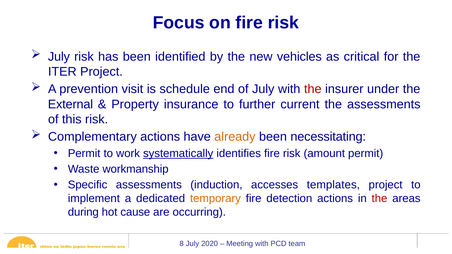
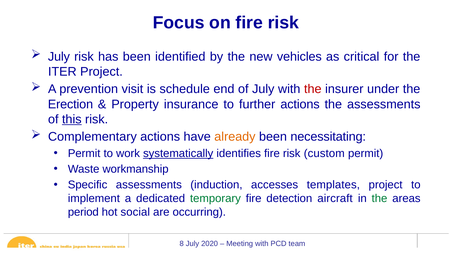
External: External -> Erection
further current: current -> actions
this underline: none -> present
amount: amount -> custom
temporary colour: orange -> green
detection actions: actions -> aircraft
the at (379, 199) colour: red -> green
during: during -> period
cause: cause -> social
